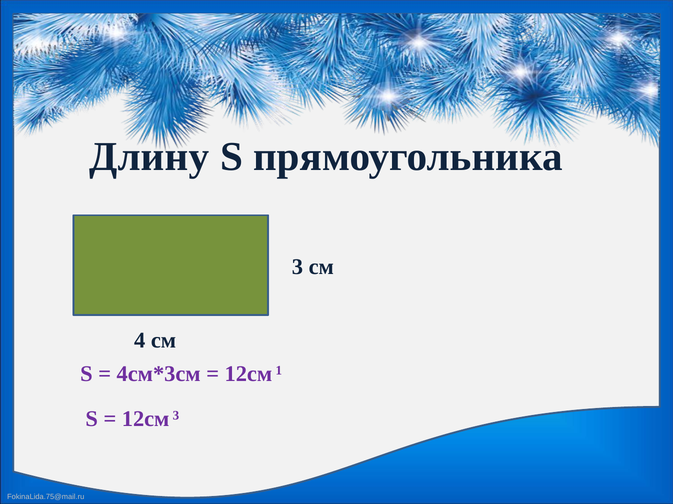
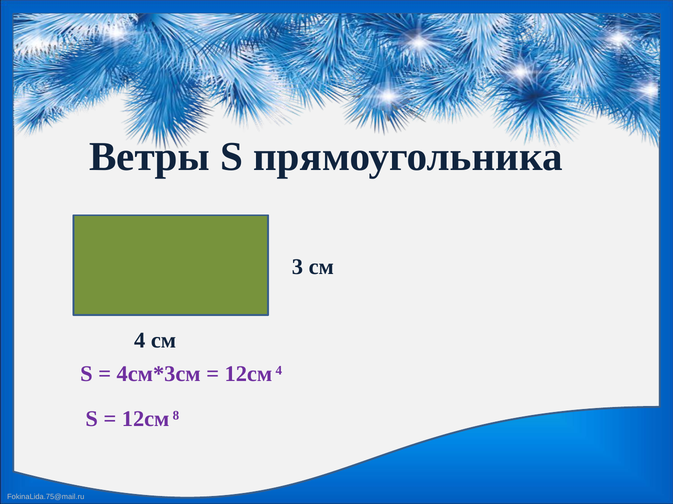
Длину: Длину -> Ветры
12см 1: 1 -> 4
12см 3: 3 -> 8
